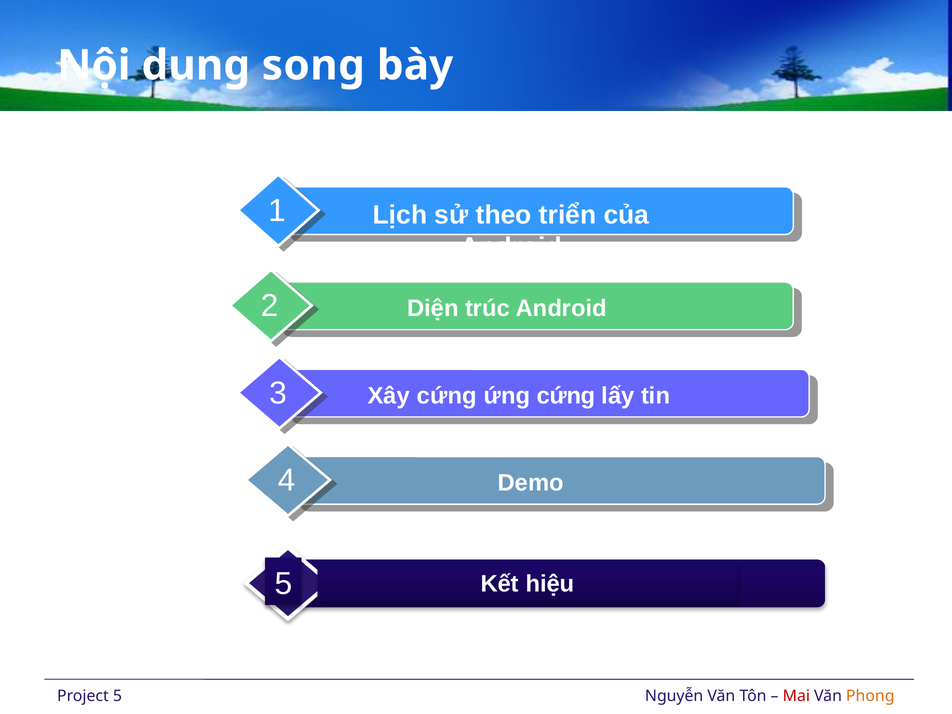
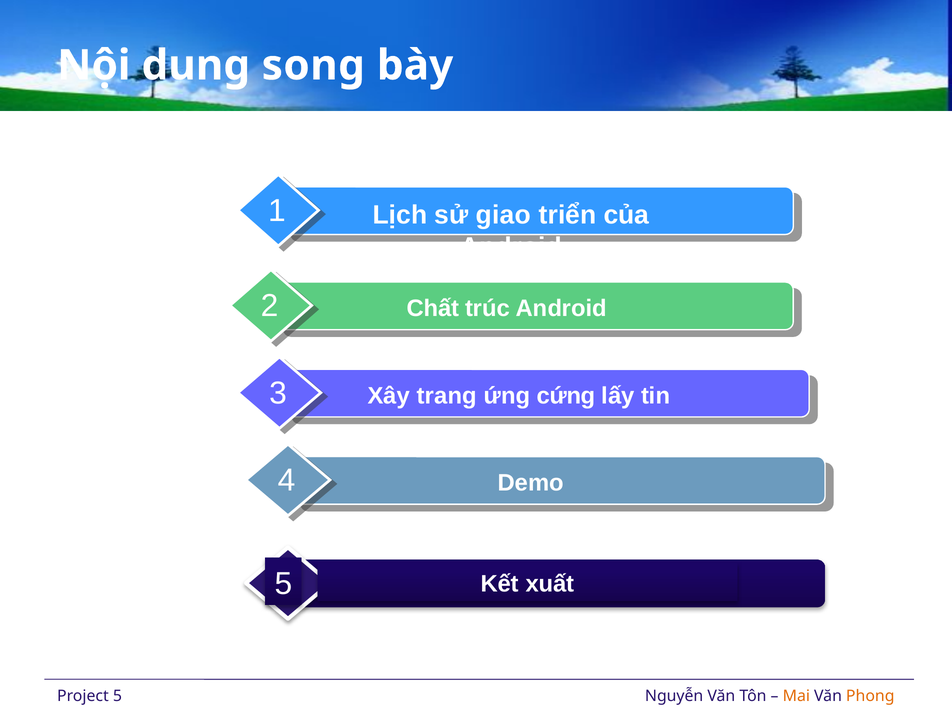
theo: theo -> giao
Diện: Diện -> Chất
Xây cứng: cứng -> trang
hiệu: hiệu -> xuất
Mai colour: red -> orange
